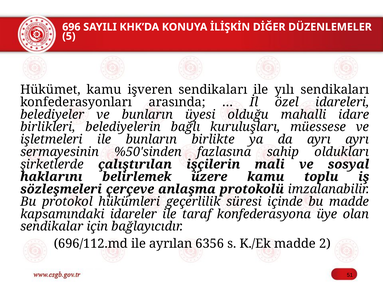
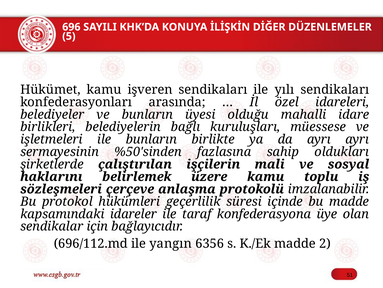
ayrılan: ayrılan -> yangın
